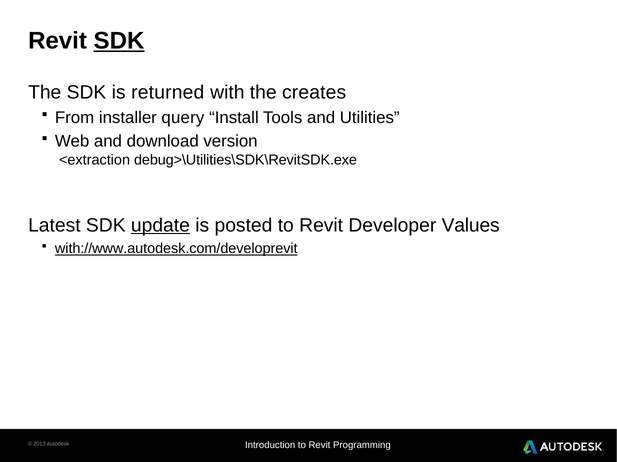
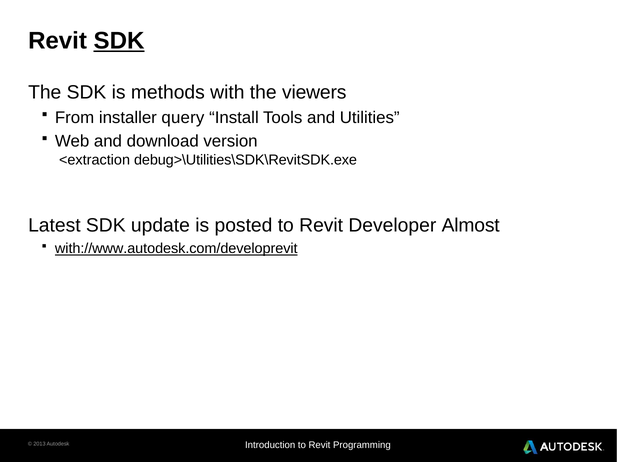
returned: returned -> methods
creates: creates -> viewers
update underline: present -> none
Values: Values -> Almost
